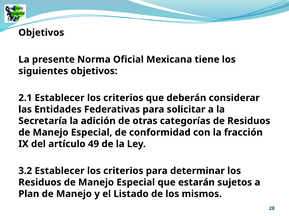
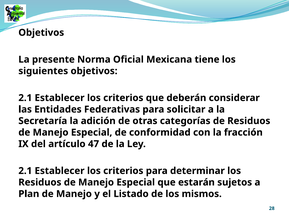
49: 49 -> 47
3.2 at (25, 171): 3.2 -> 2.1
